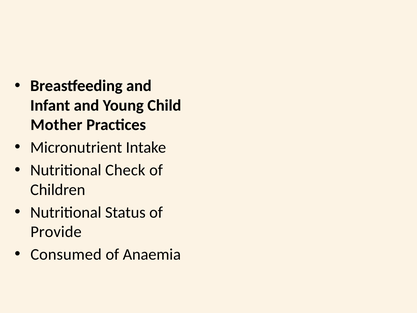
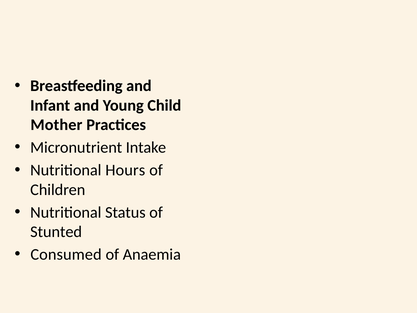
Check: Check -> Hours
Provide: Provide -> Stunted
